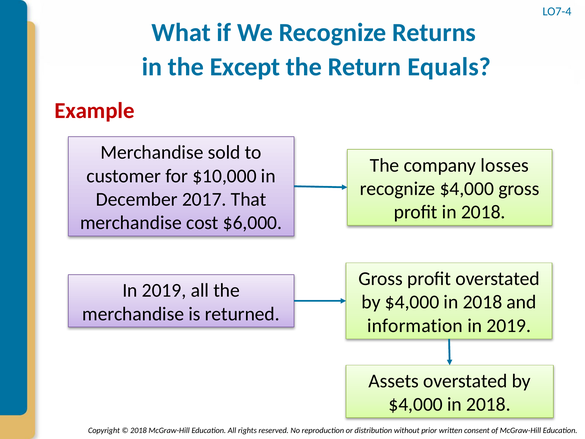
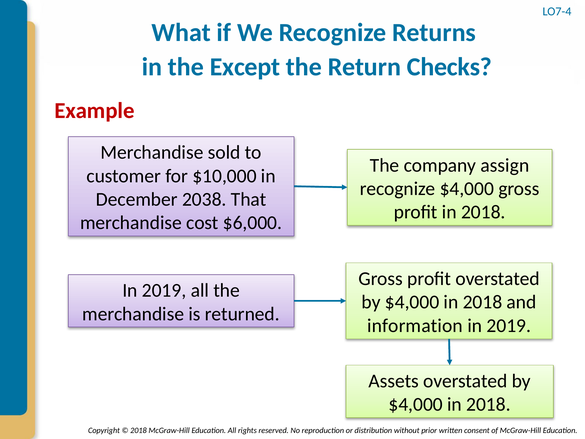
Equals: Equals -> Checks
losses: losses -> assign
2017: 2017 -> 2038
